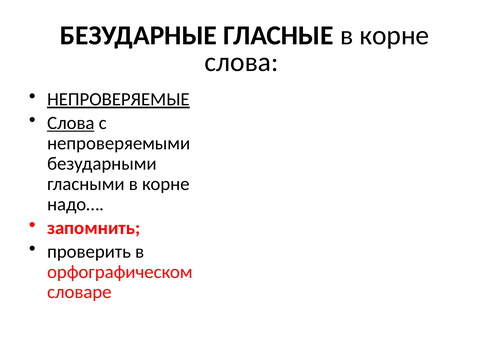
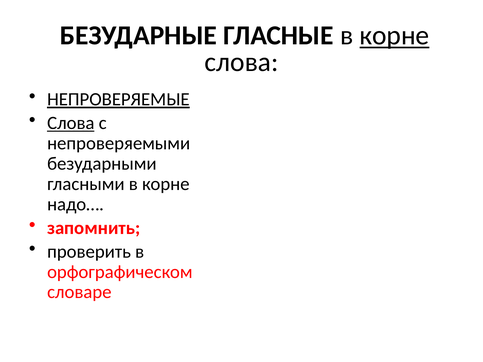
корне at (394, 36) underline: none -> present
